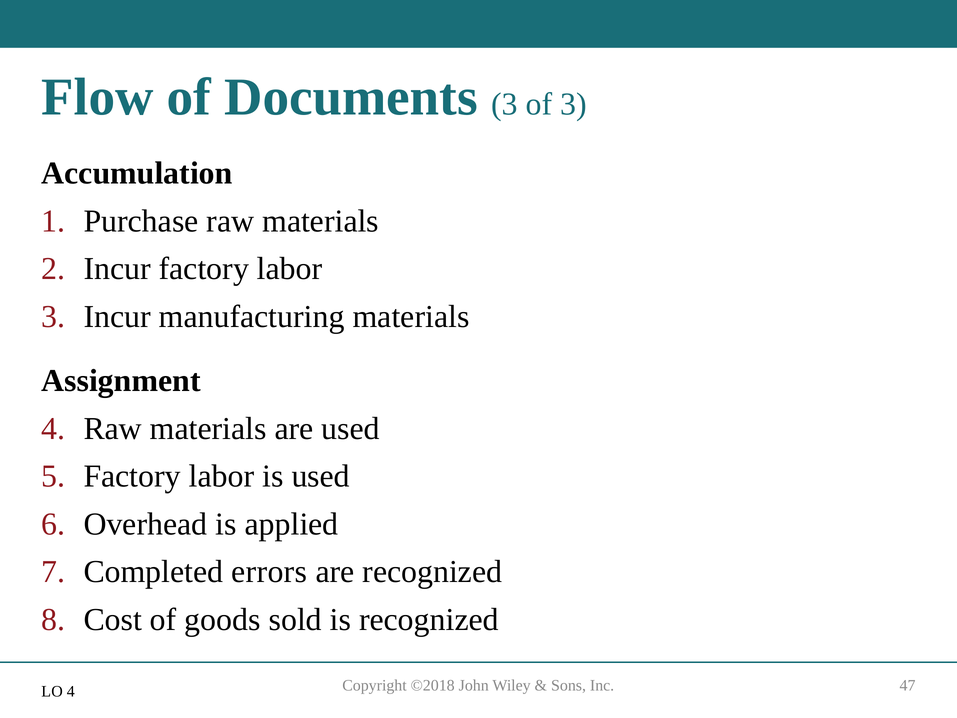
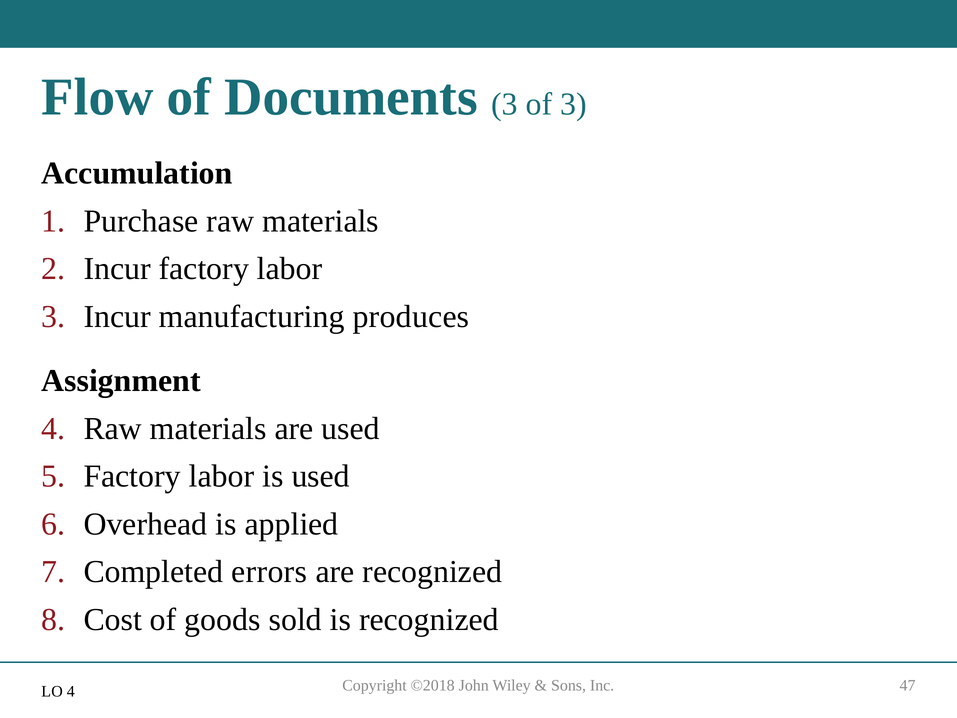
manufacturing materials: materials -> produces
